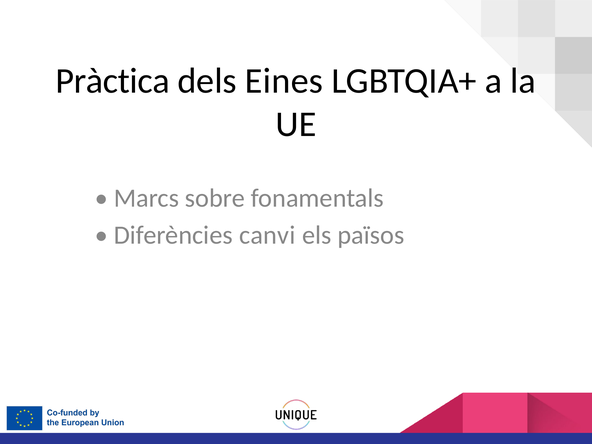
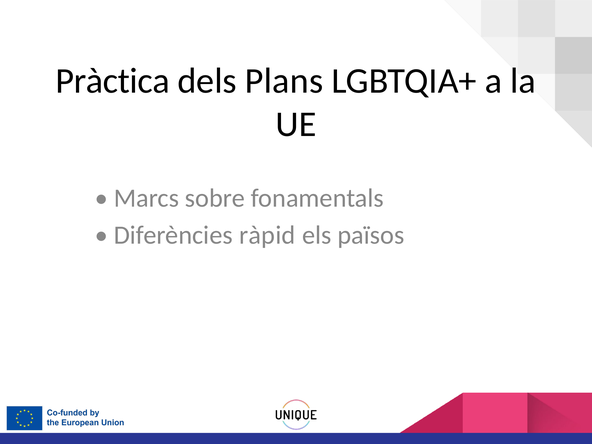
Eines: Eines -> Plans
canvi: canvi -> ràpid
